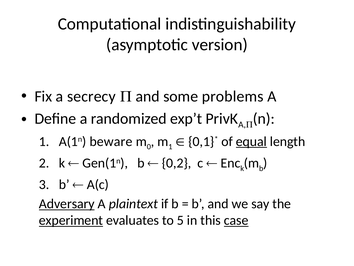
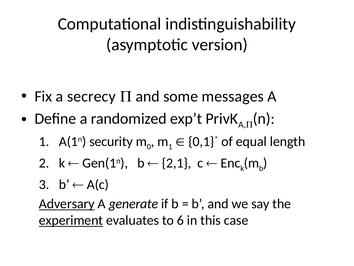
problems: problems -> messages
beware: beware -> security
equal underline: present -> none
0,2: 0,2 -> 2,1
plaintext: plaintext -> generate
5: 5 -> 6
case underline: present -> none
